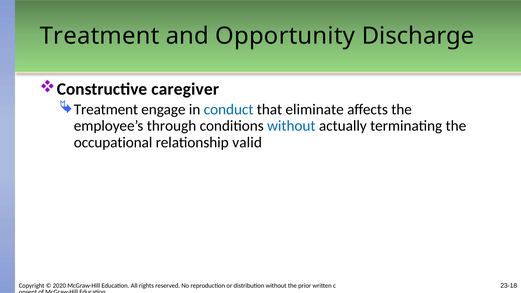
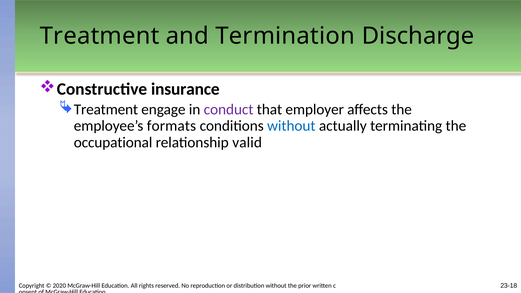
Opportunity: Opportunity -> Termination
caregiver: caregiver -> insurance
conduct colour: blue -> purple
eliminate: eliminate -> employer
through: through -> formats
